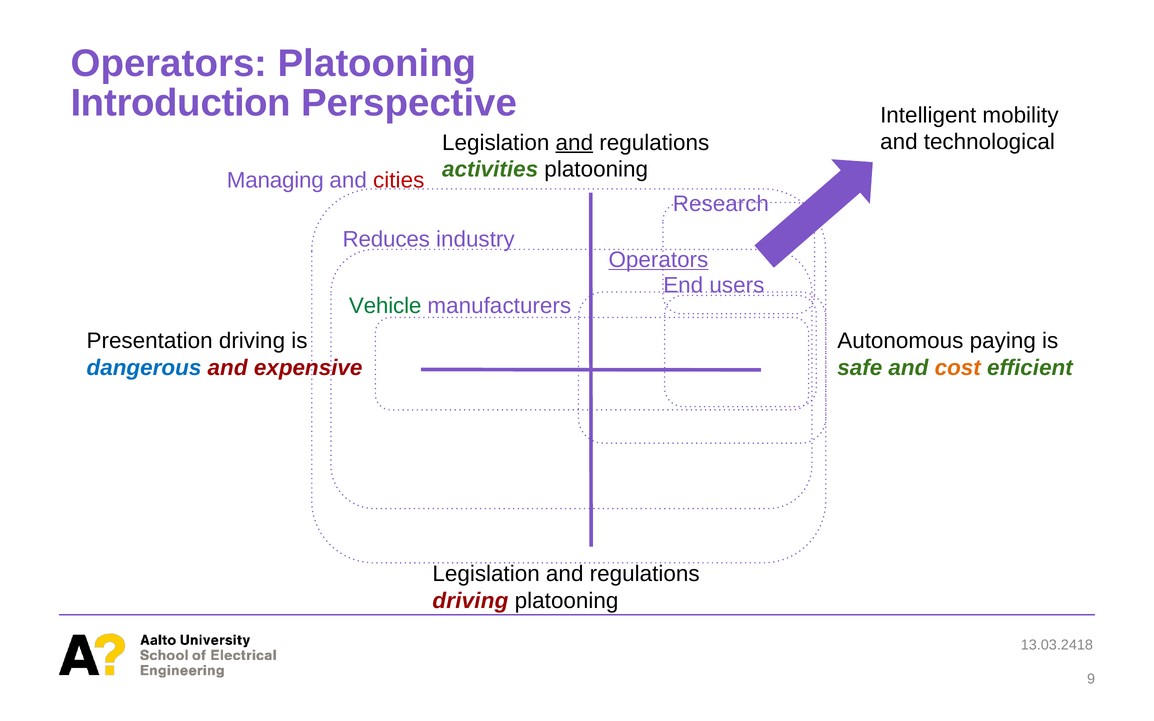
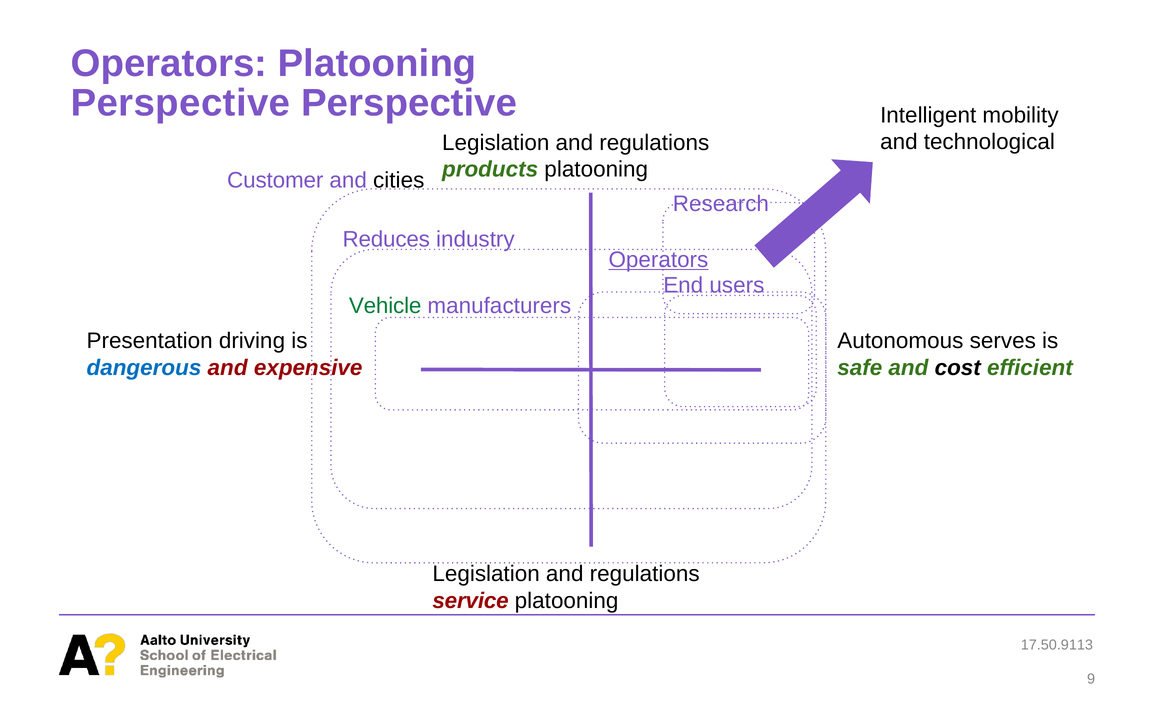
Introduction at (181, 103): Introduction -> Perspective
and at (574, 143) underline: present -> none
activities: activities -> products
Managing: Managing -> Customer
cities colour: red -> black
paying: paying -> serves
cost colour: orange -> black
driving at (470, 601): driving -> service
13.03.2418: 13.03.2418 -> 17.50.9113
